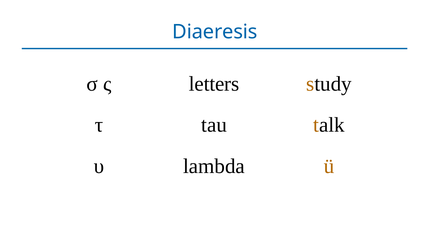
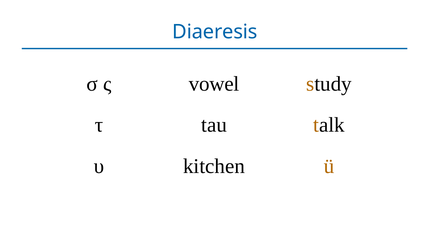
letters: letters -> vowel
lambda: lambda -> kitchen
